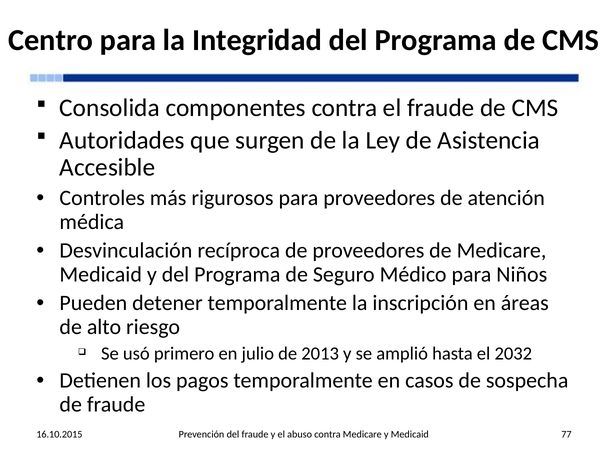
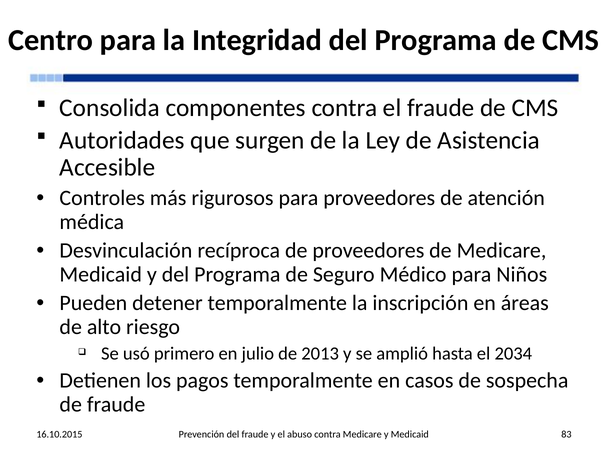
2032: 2032 -> 2034
77: 77 -> 83
